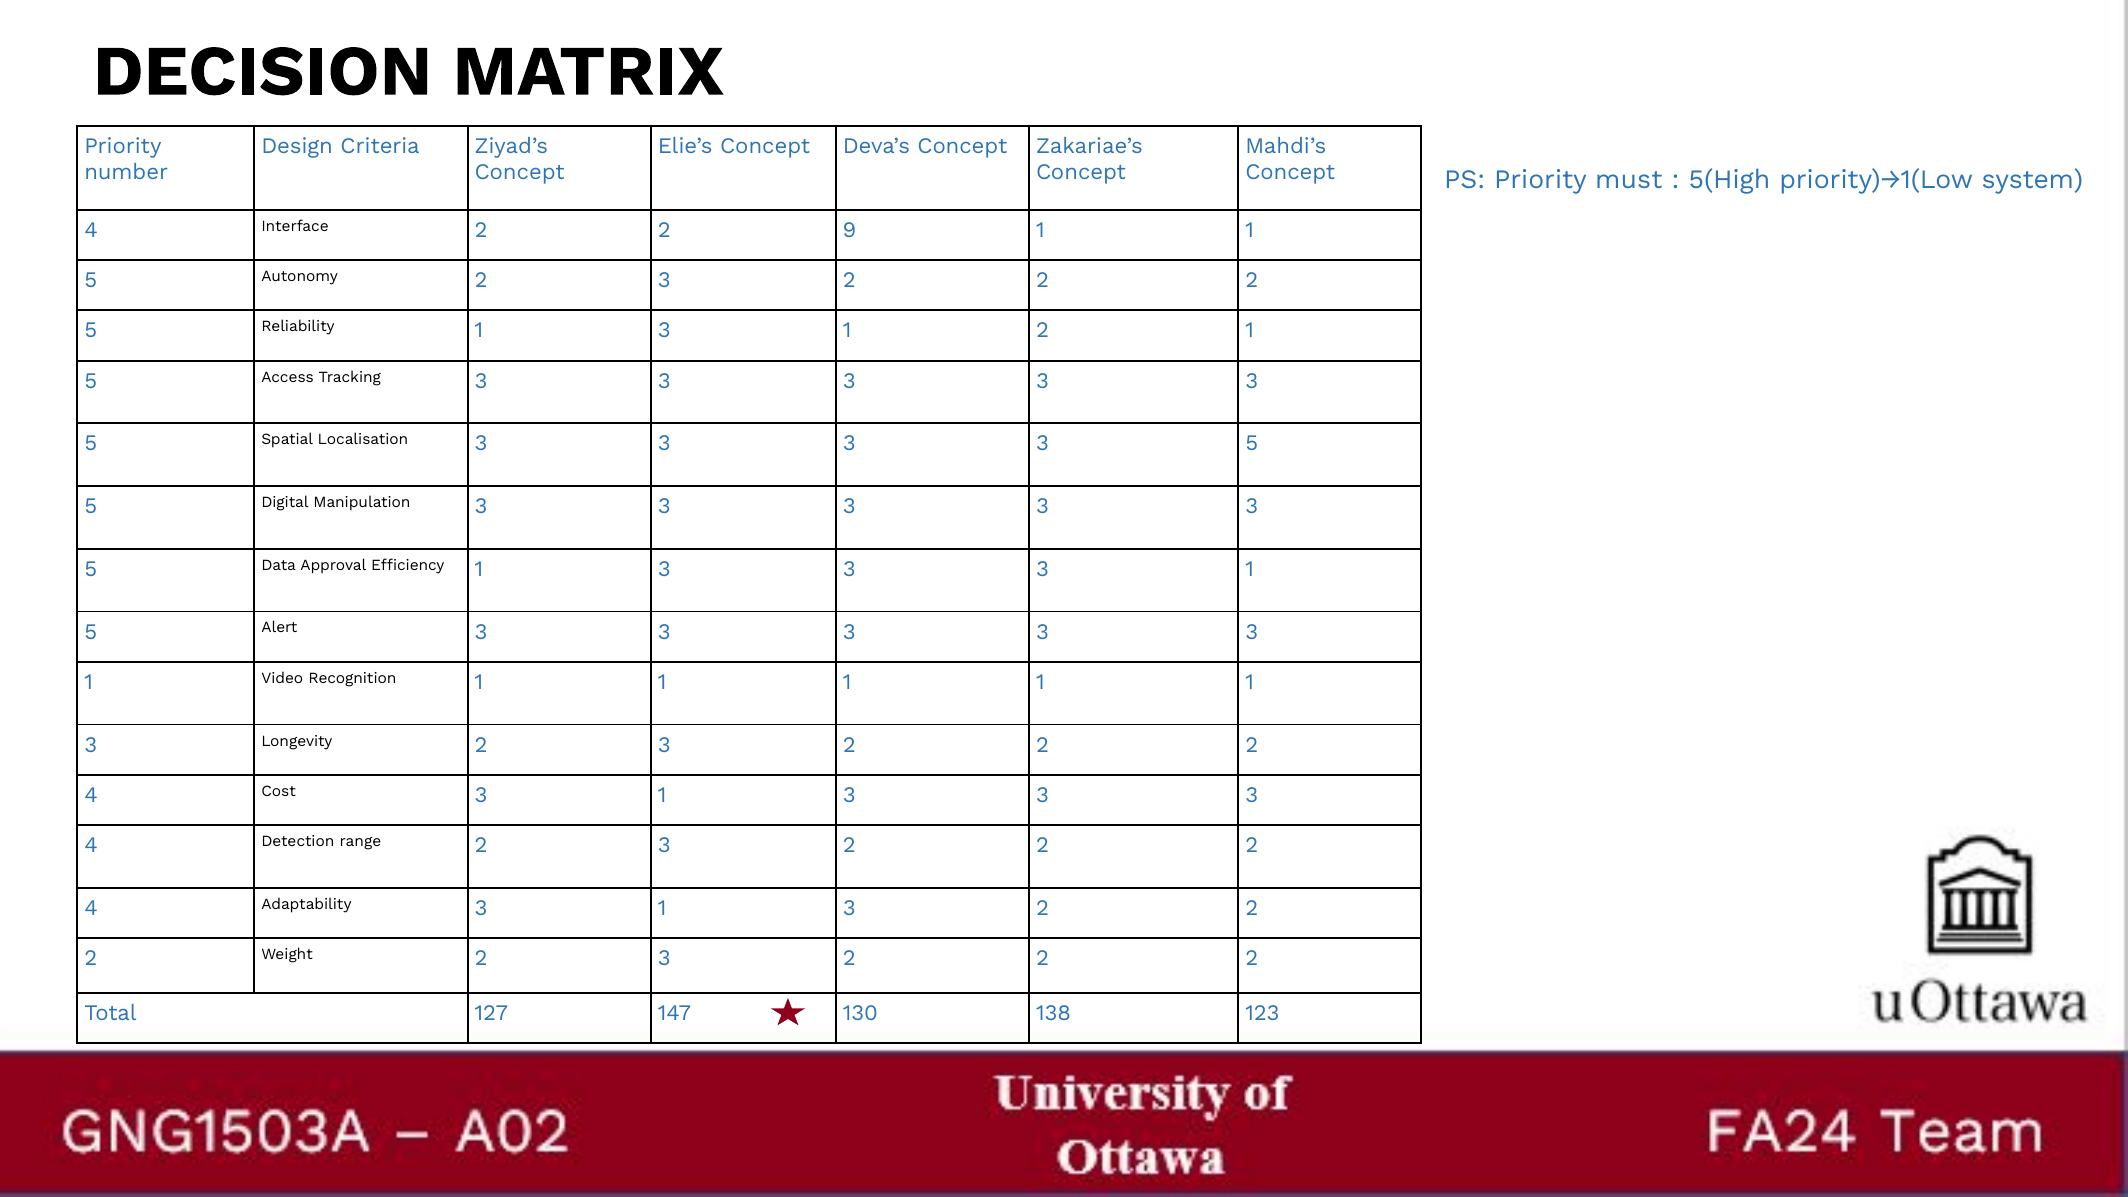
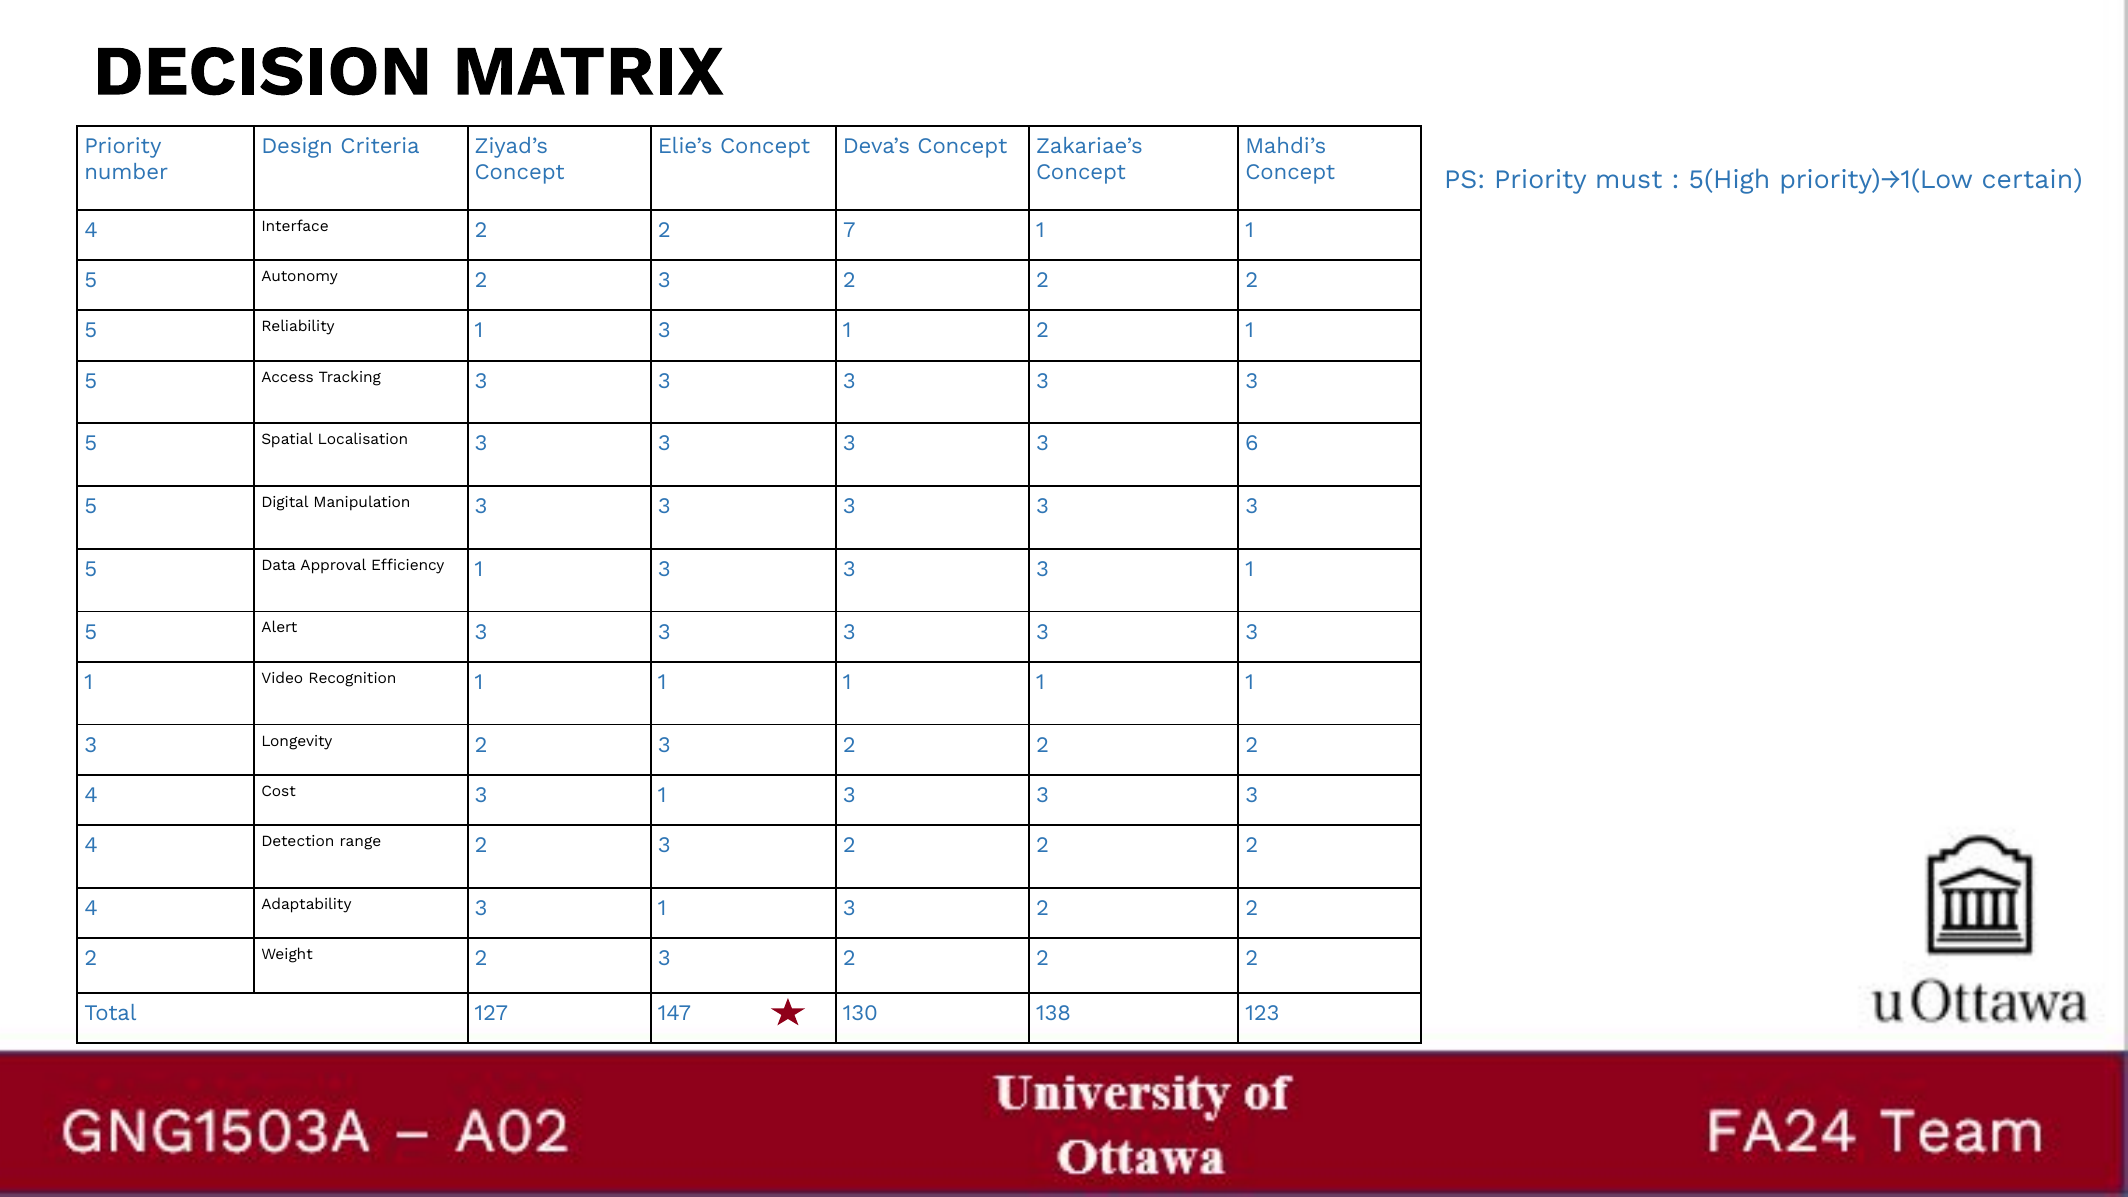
system: system -> certain
9: 9 -> 7
5 at (1252, 444): 5 -> 6
